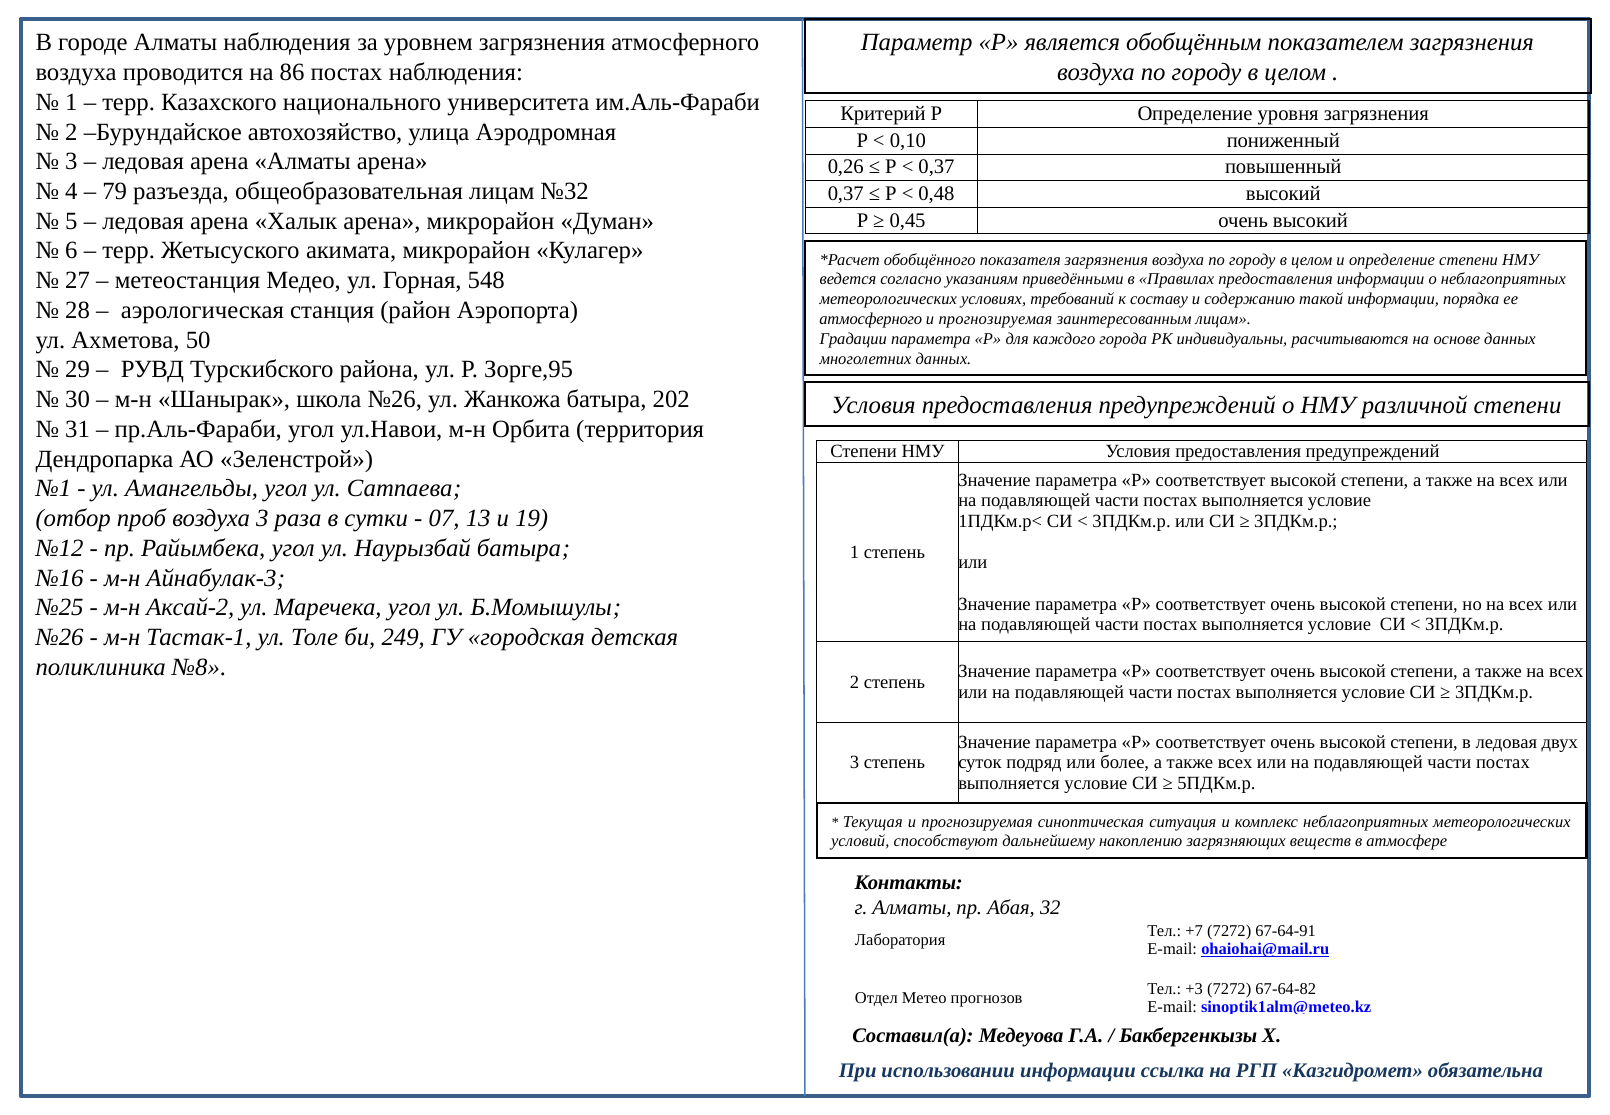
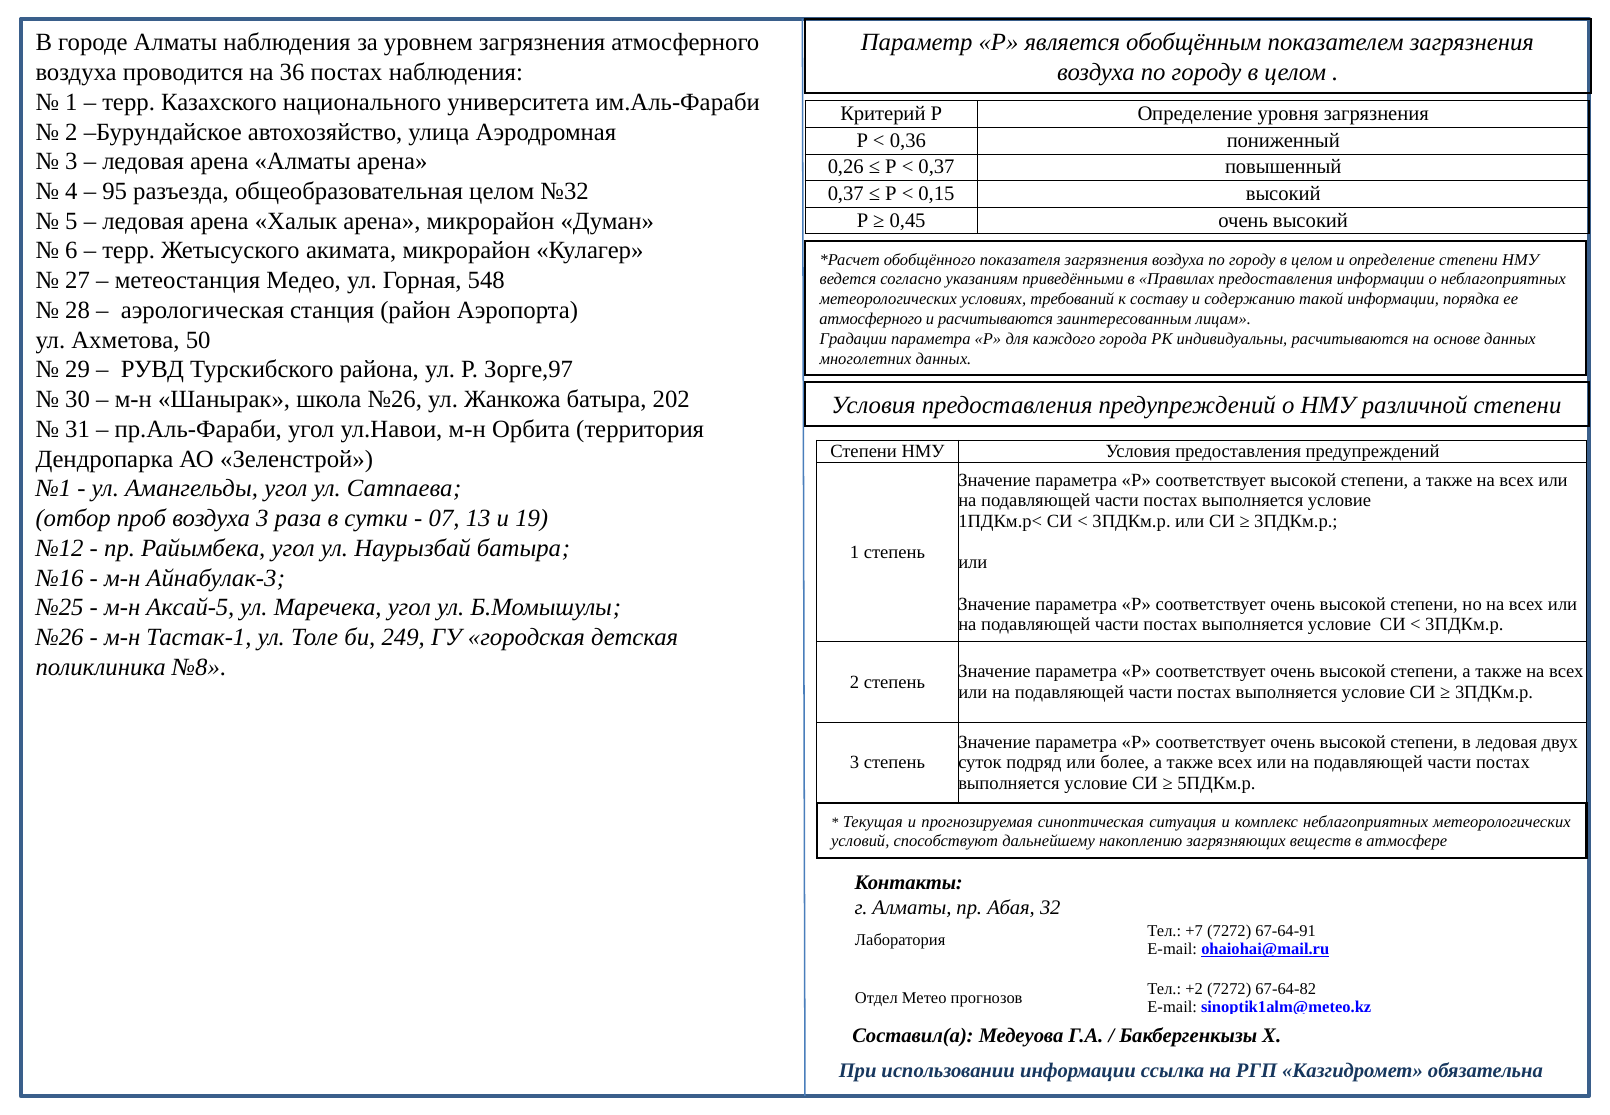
86: 86 -> 36
0,10: 0,10 -> 0,36
79: 79 -> 95
общеобразовательная лицам: лицам -> целом
0,48: 0,48 -> 0,15
прогнозируемая at (995, 319): прогнозируемая -> расчитываются
Зорге,95: Зорге,95 -> Зорге,97
Аксай-2: Аксай-2 -> Аксай-5
+3: +3 -> +2
